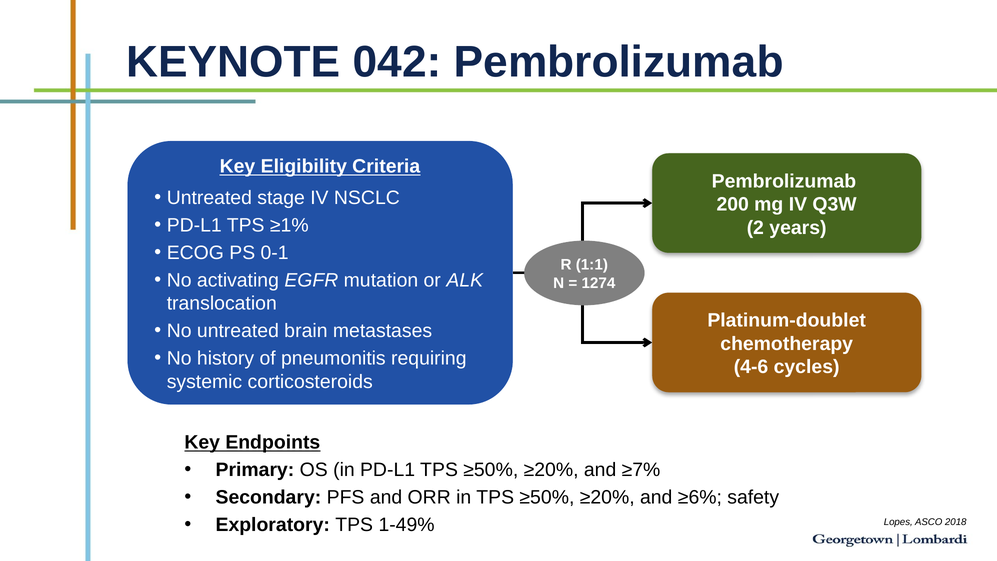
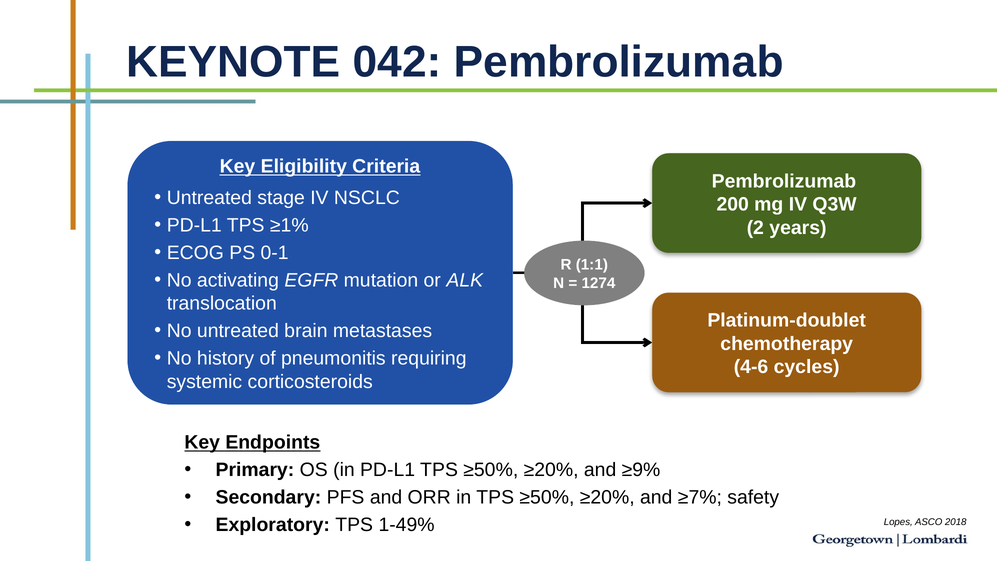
≥7%: ≥7% -> ≥9%
≥6%: ≥6% -> ≥7%
